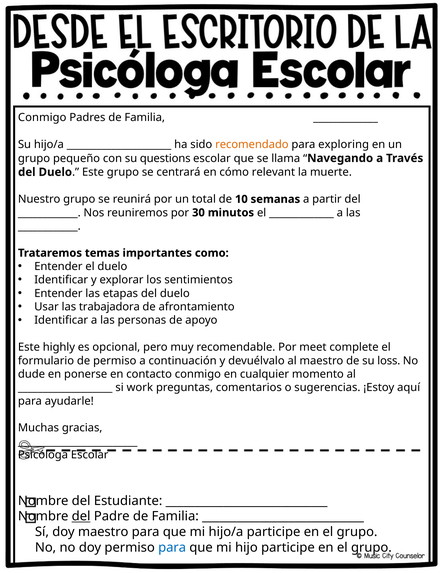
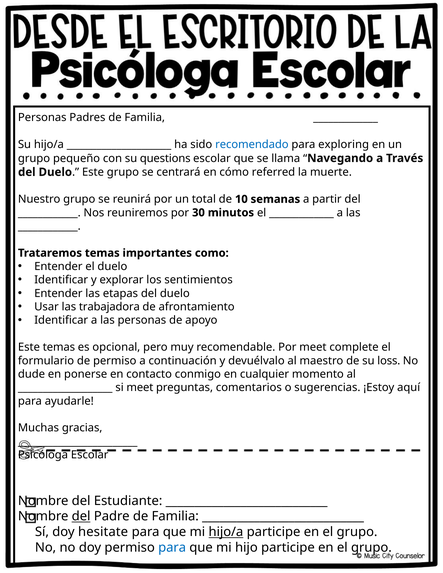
Conmigo at (42, 118): Conmigo -> Personas
recomendado colour: orange -> blue
relevant: relevant -> referred
Este highly: highly -> temas
si work: work -> meet
doy maestro: maestro -> hesitate
hijo/a at (226, 532) underline: none -> present
